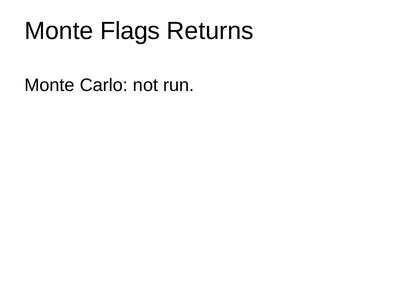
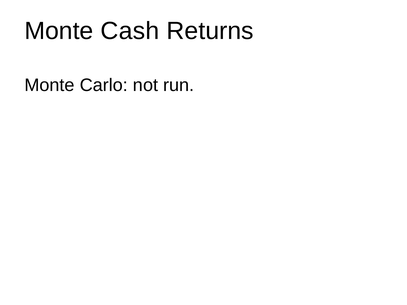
Flags: Flags -> Cash
